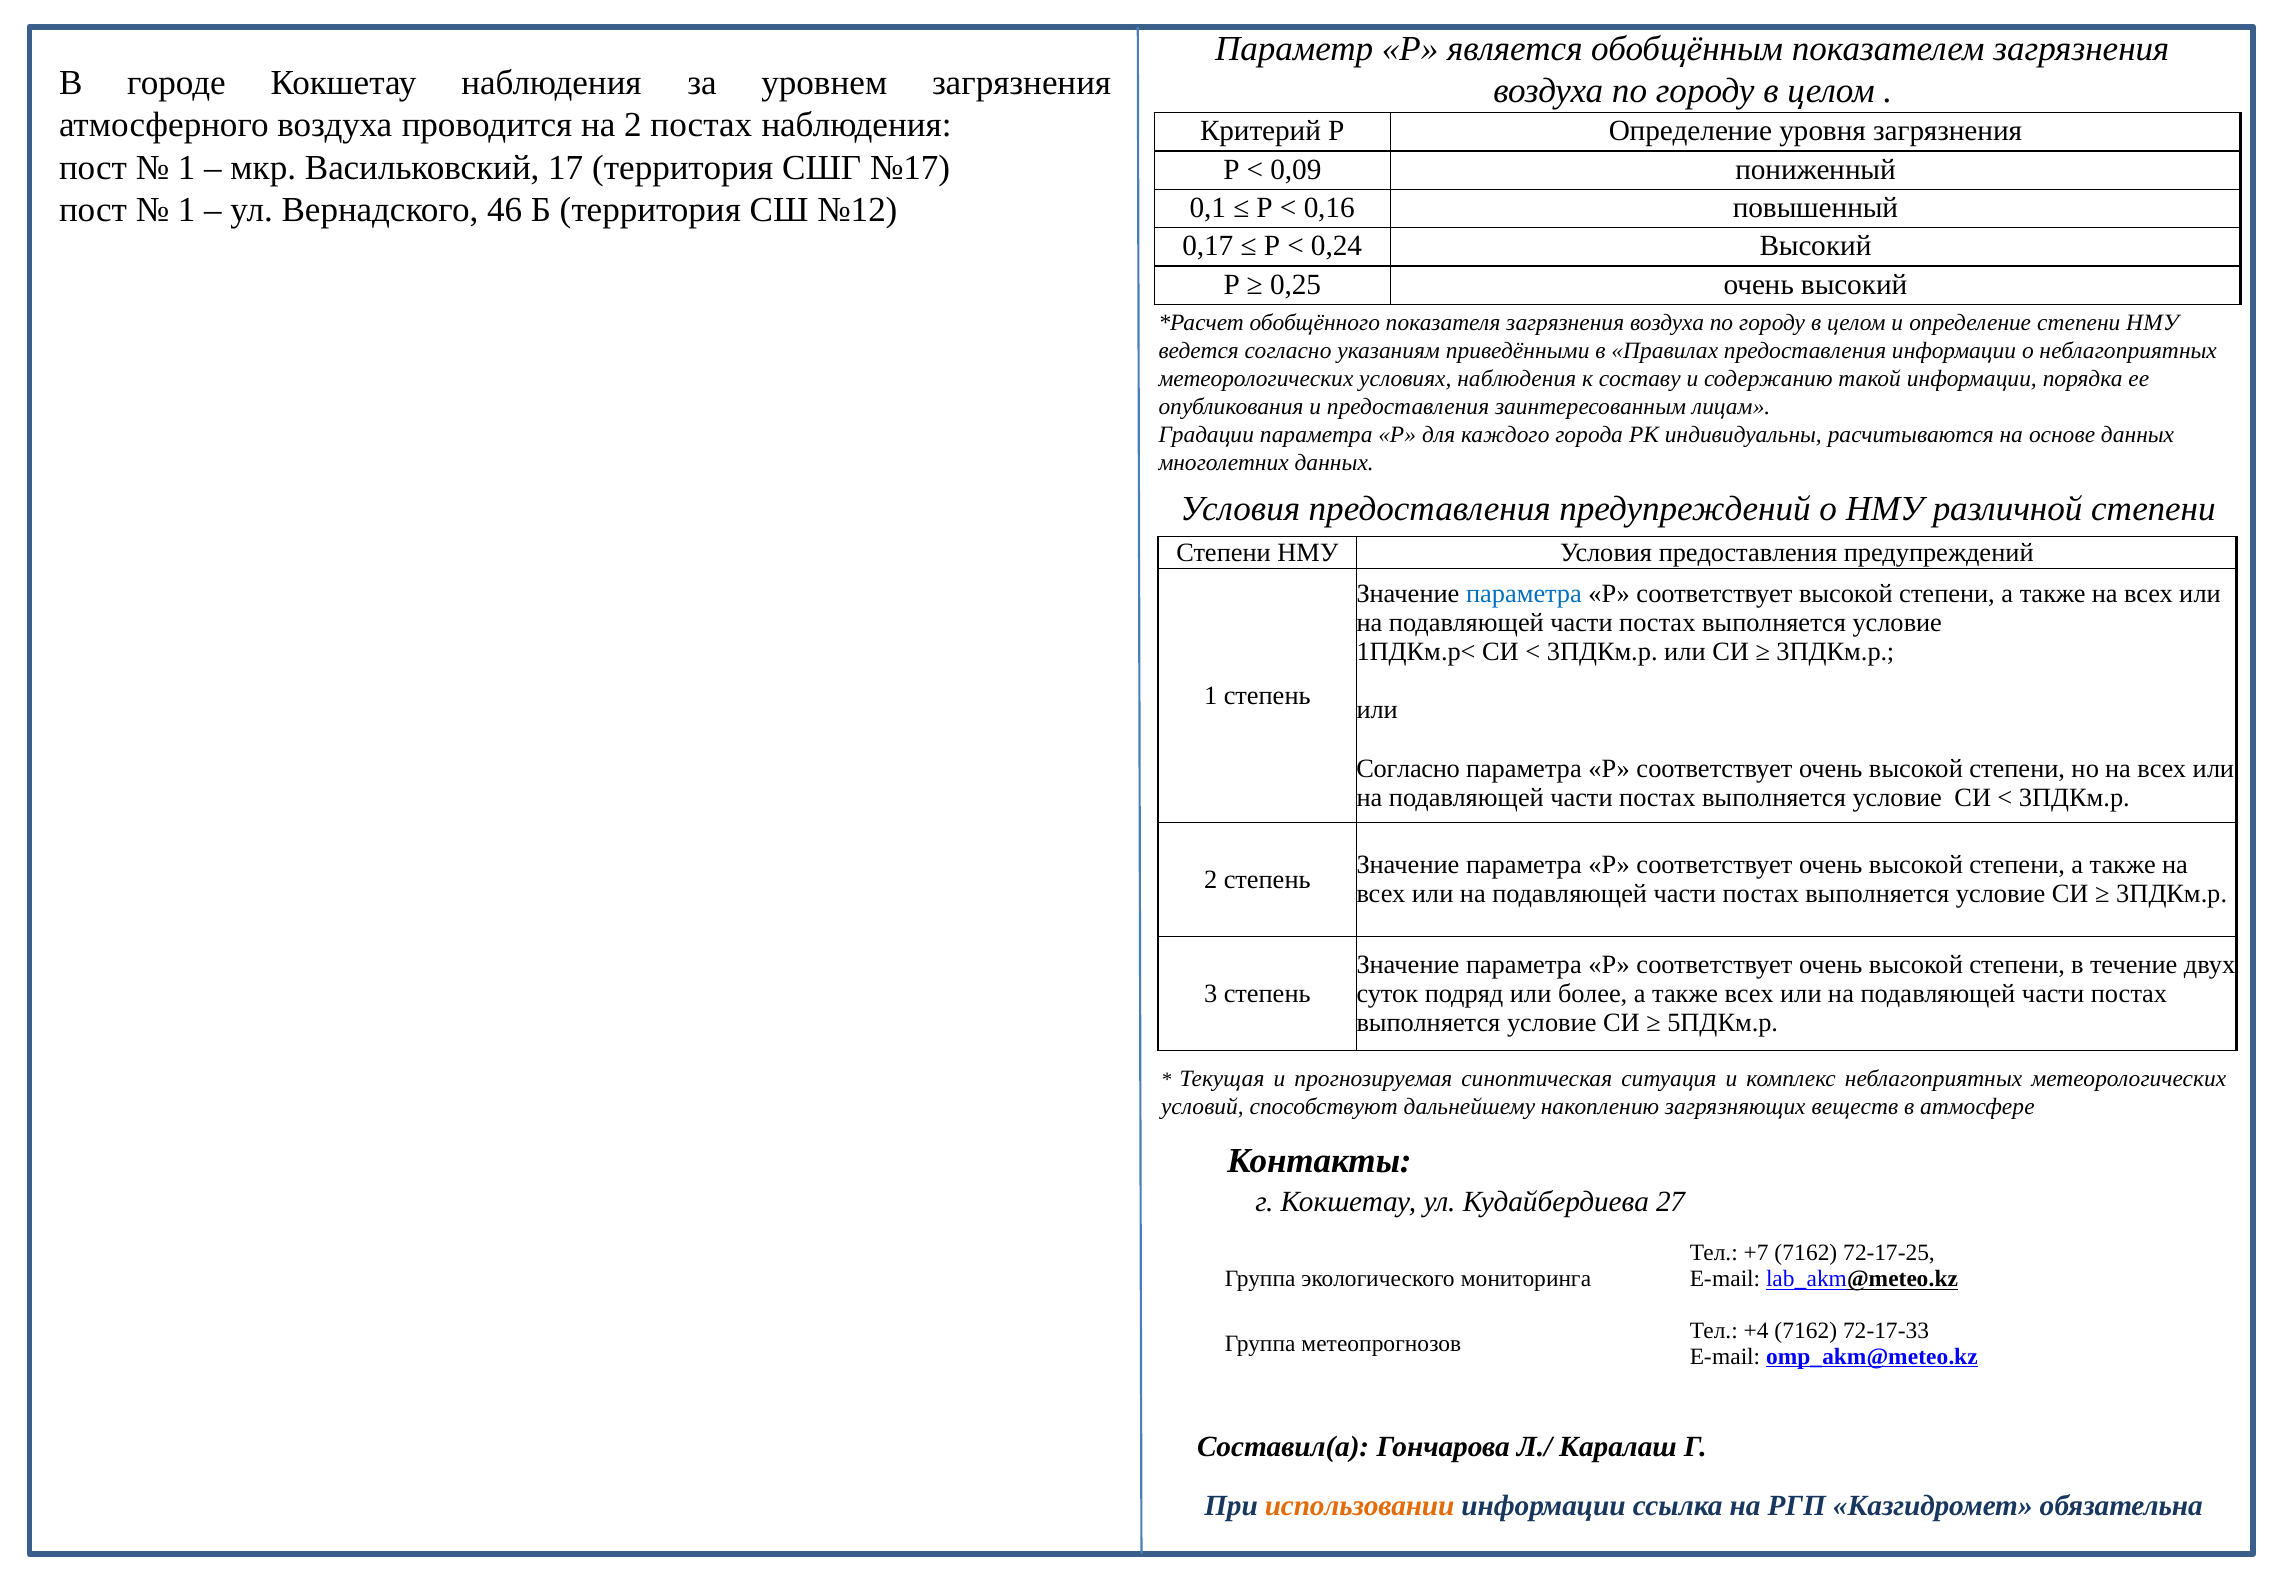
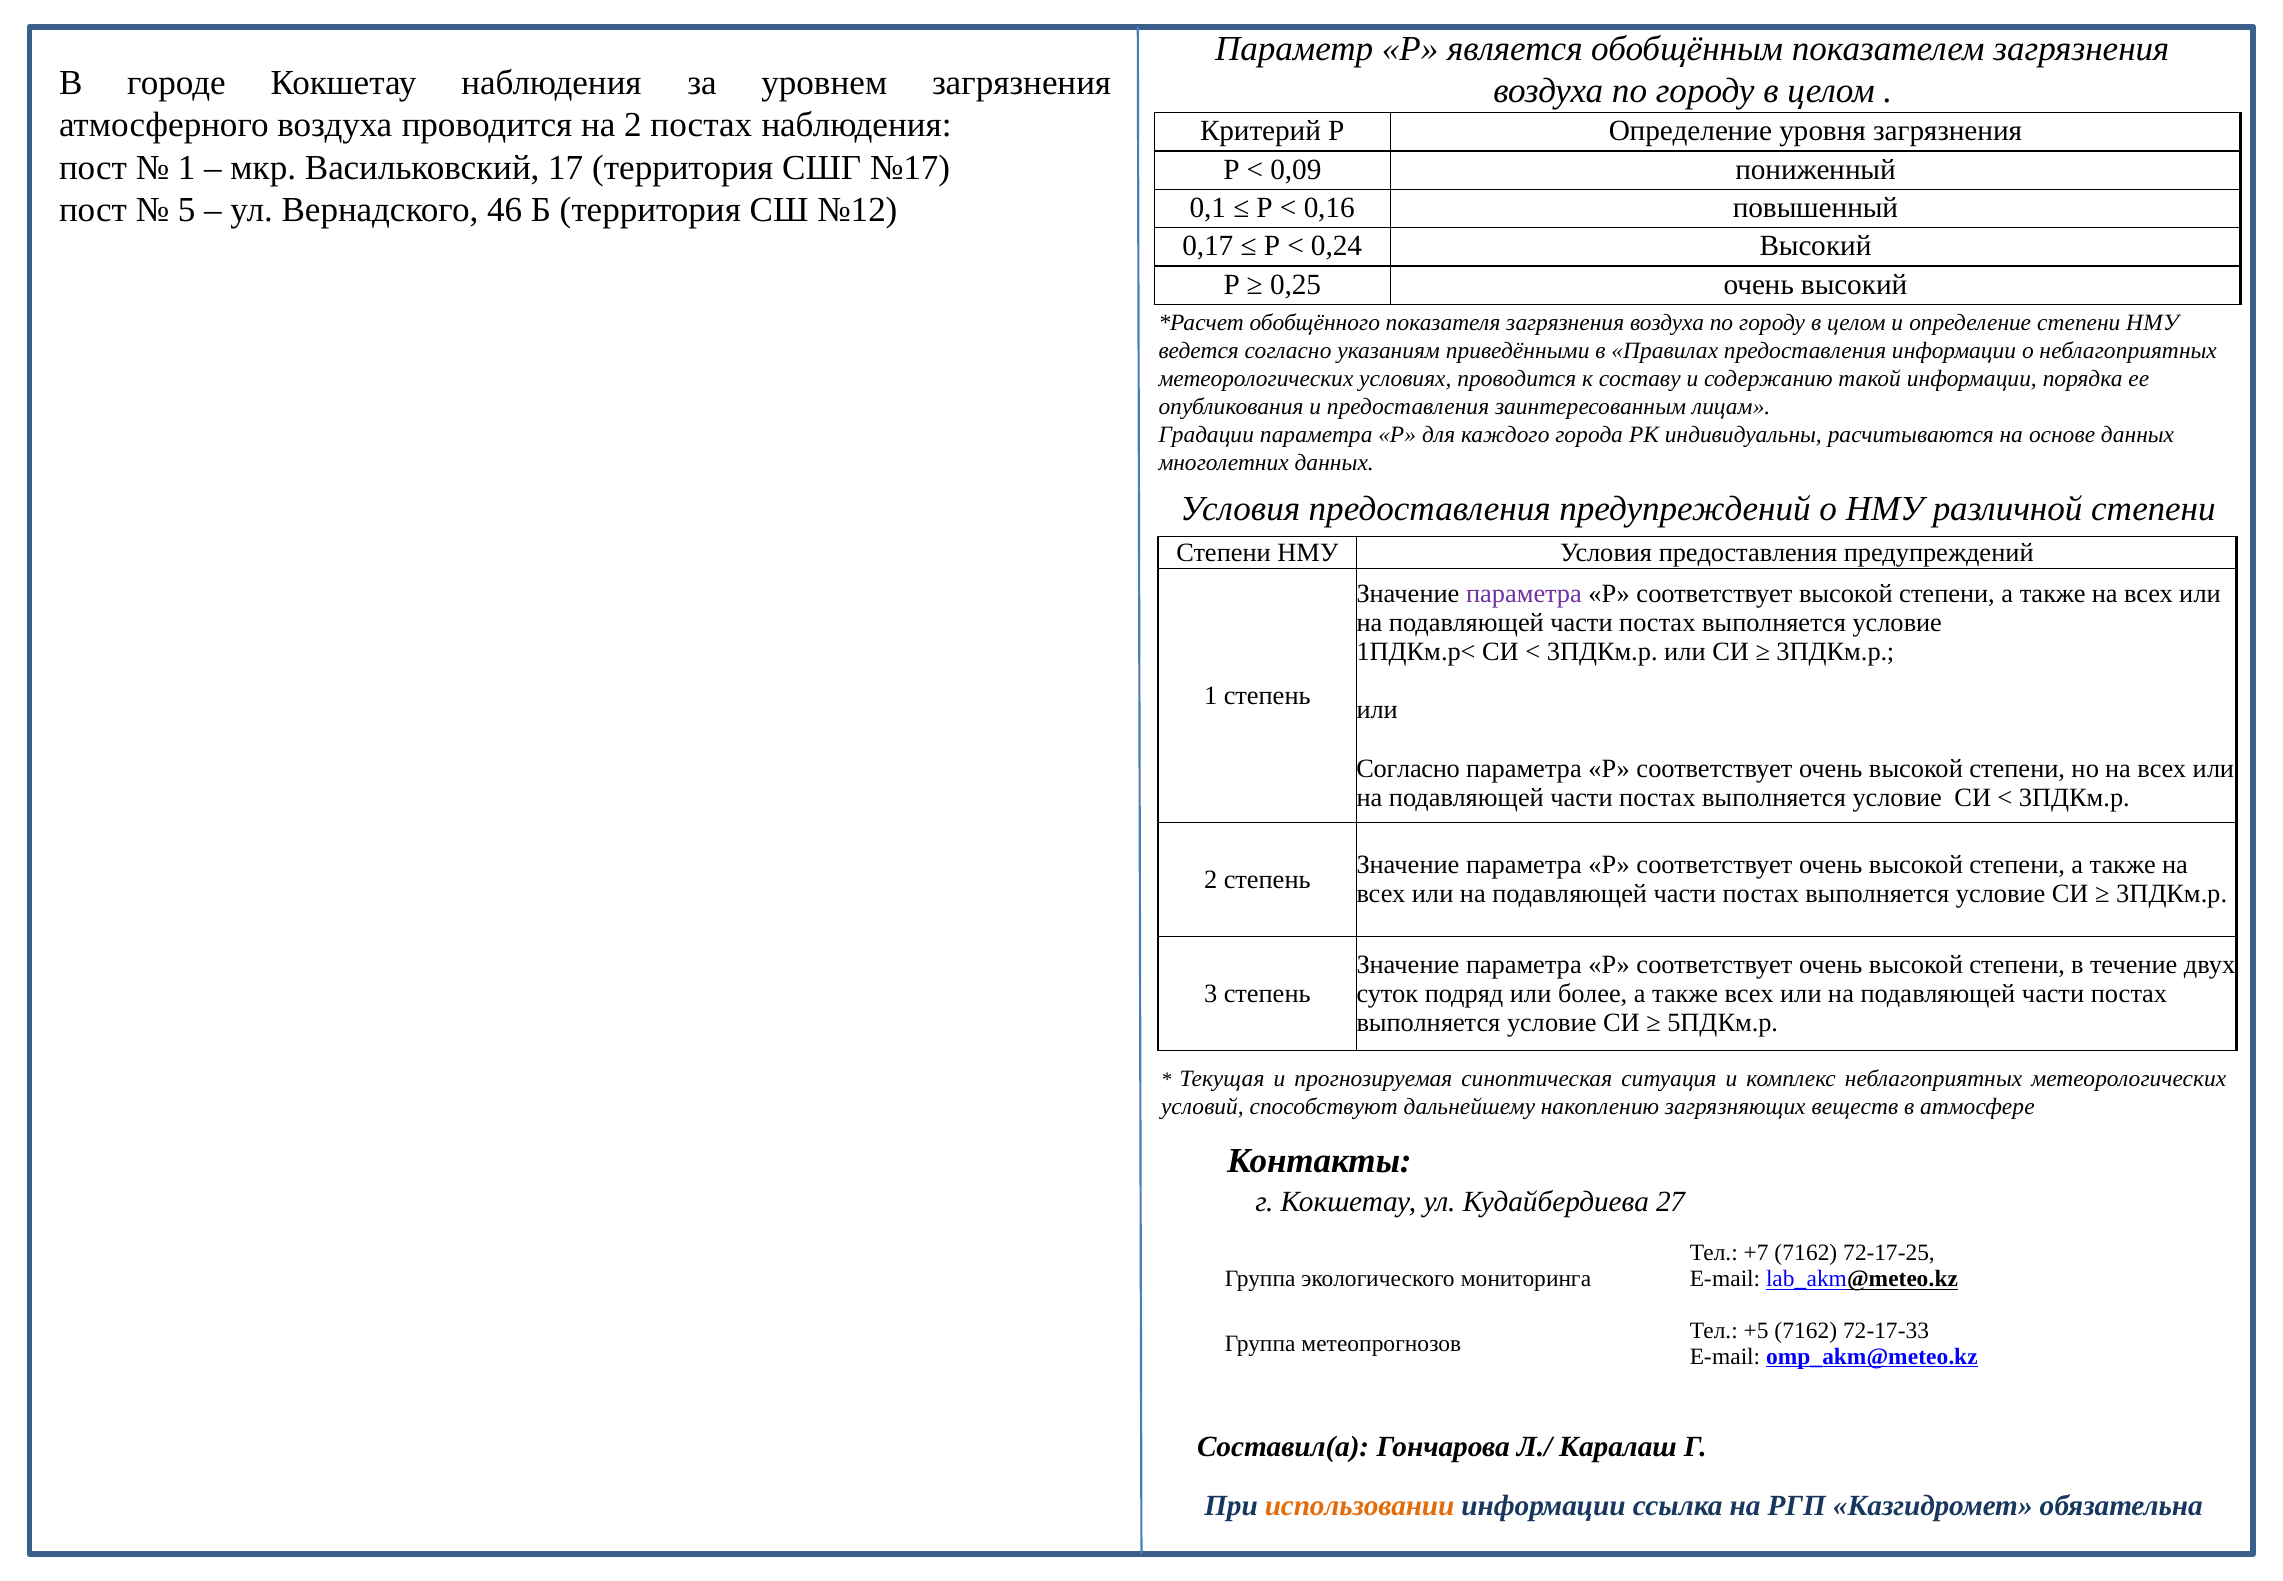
1 at (187, 210): 1 -> 5
условиях наблюдения: наблюдения -> проводится
параметра at (1524, 593) colour: blue -> purple
+4: +4 -> +5
